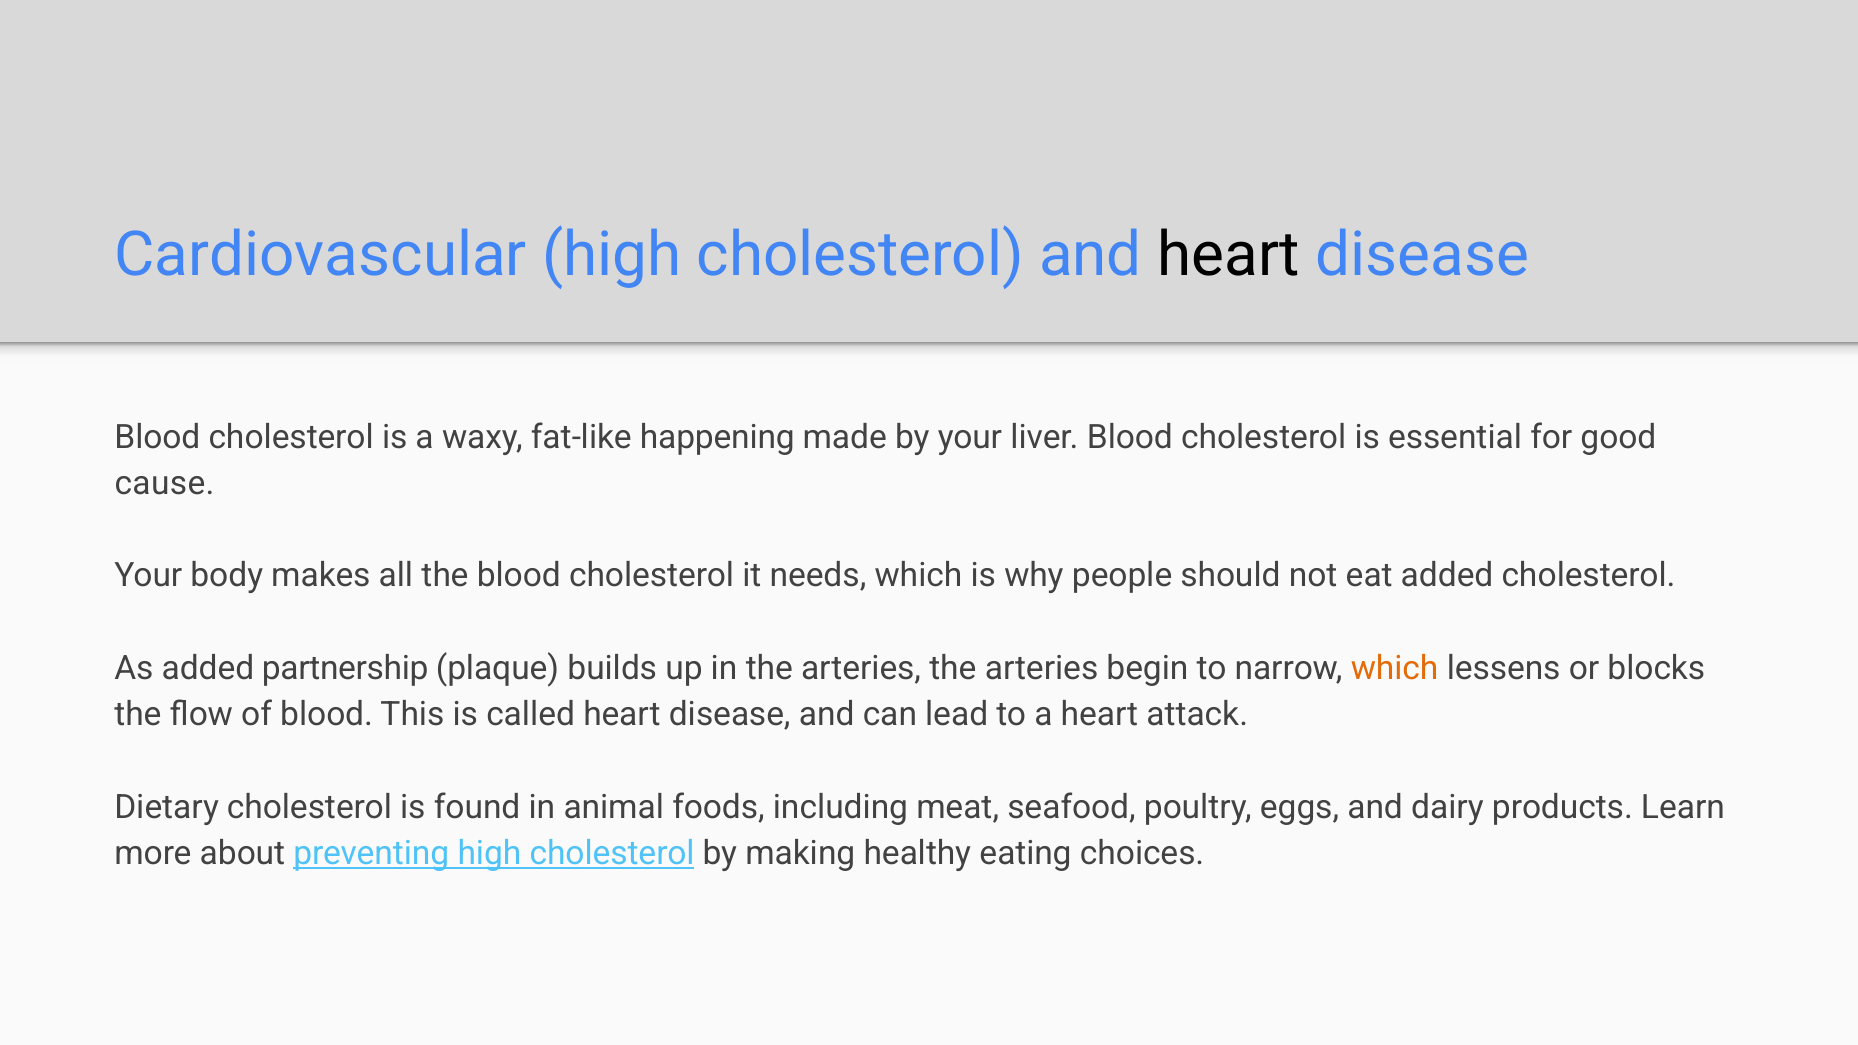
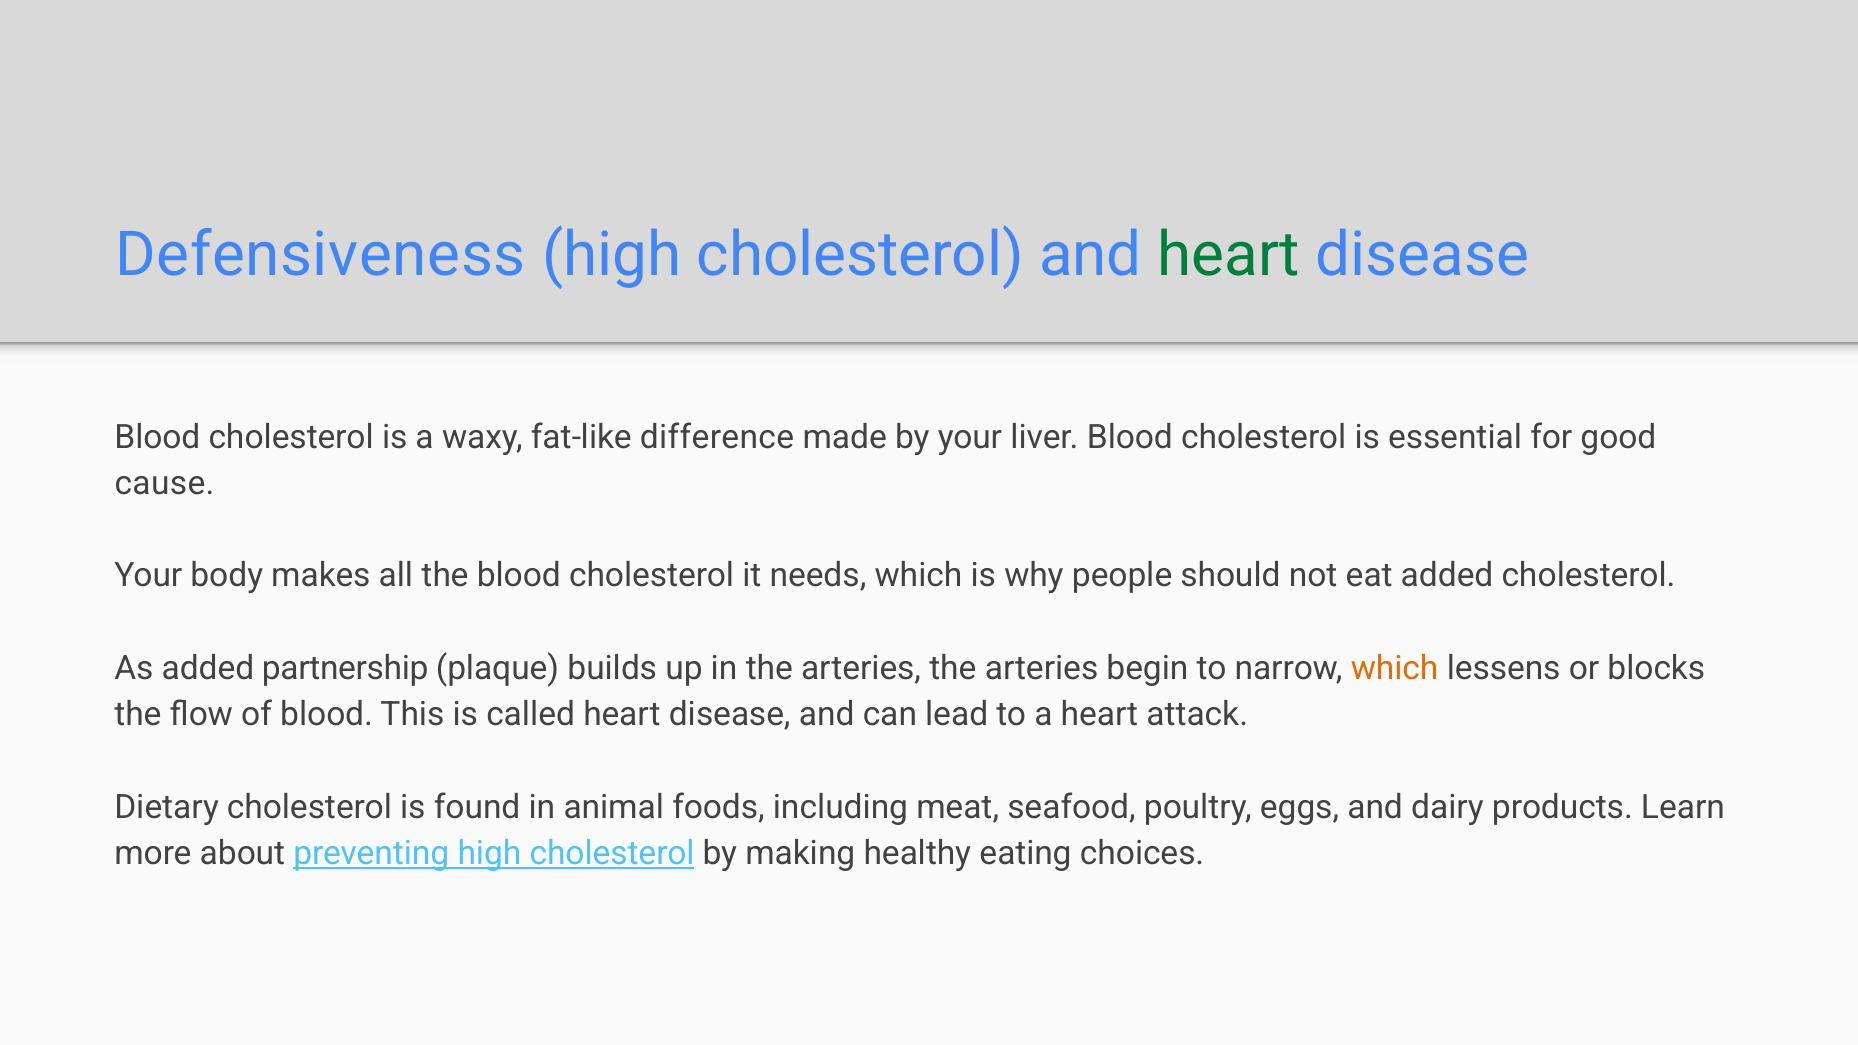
Cardiovascular: Cardiovascular -> Defensiveness
heart at (1229, 255) colour: black -> green
happening: happening -> difference
